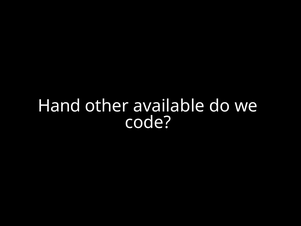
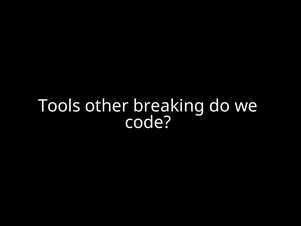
Hand: Hand -> Tools
available: available -> breaking
